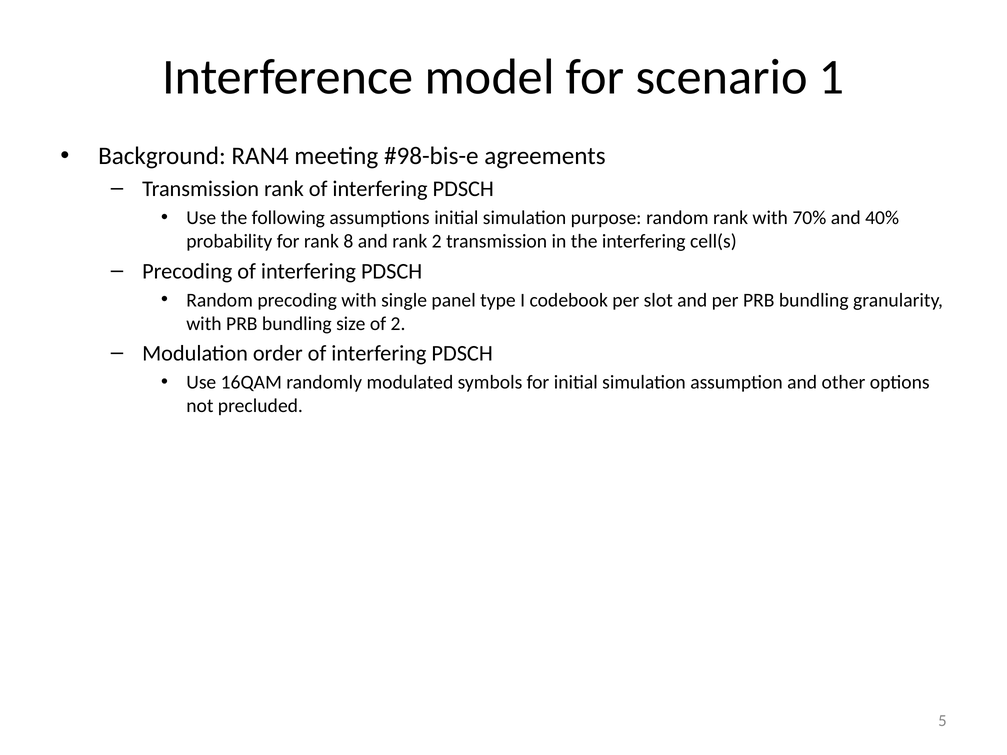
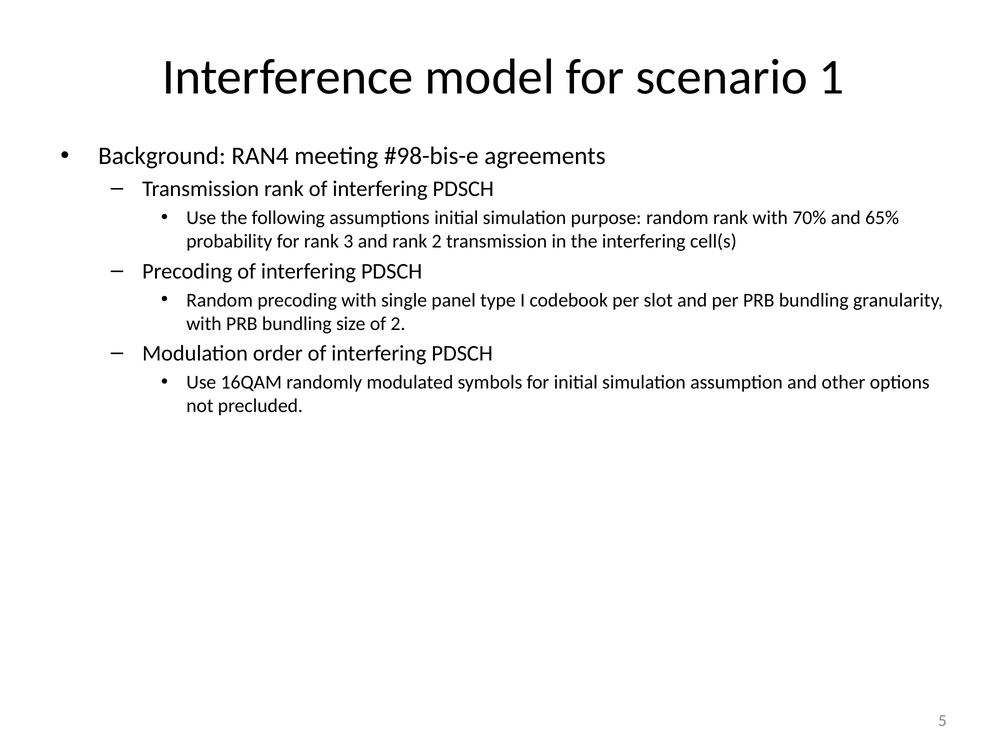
40%: 40% -> 65%
8: 8 -> 3
